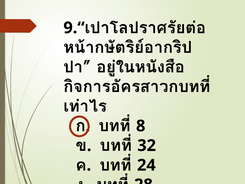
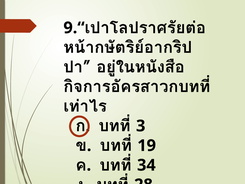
8: 8 -> 3
32: 32 -> 19
24: 24 -> 34
